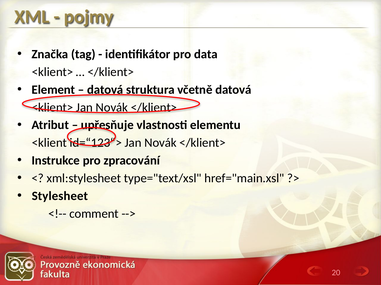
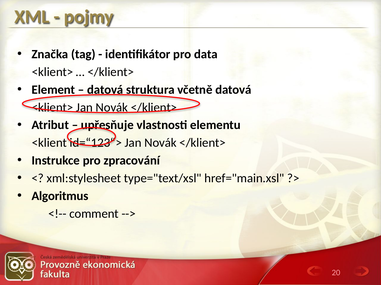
Stylesheet: Stylesheet -> Algoritmus
